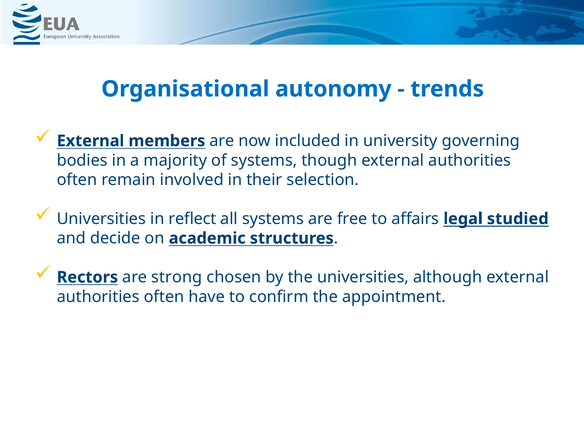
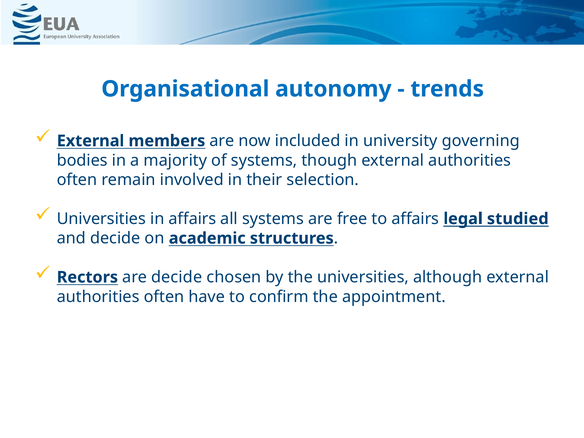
in reflect: reflect -> affairs
are strong: strong -> decide
